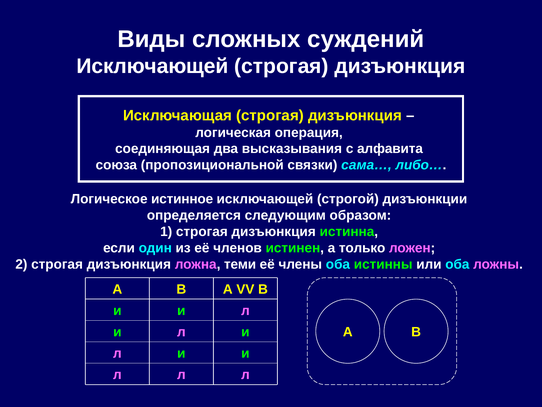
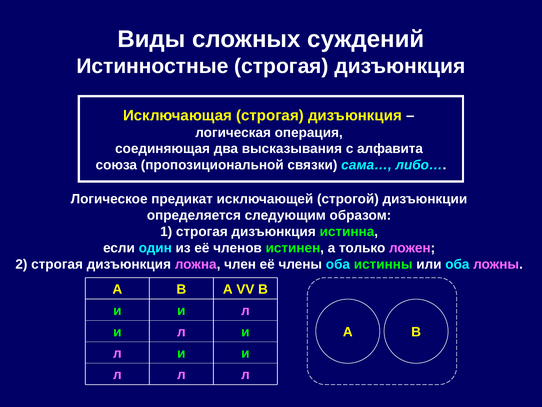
Исключающей at (152, 66): Исключающей -> Истинностные
истинное: истинное -> предикат
теми: теми -> член
